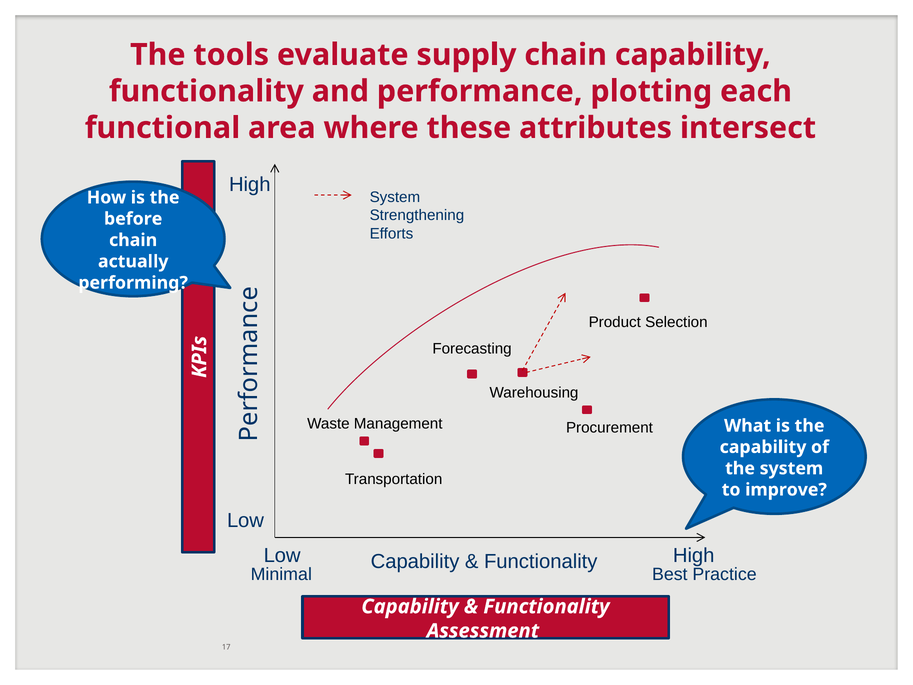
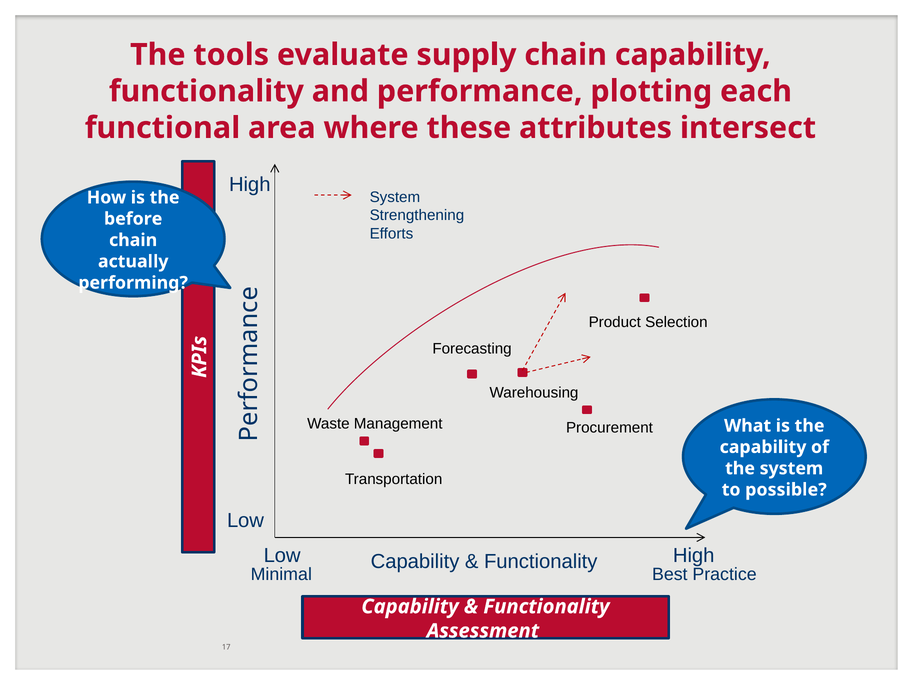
improve: improve -> possible
